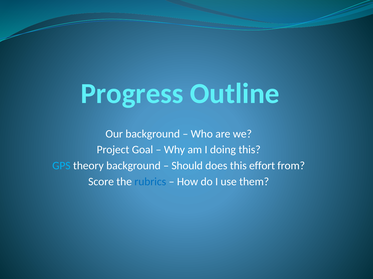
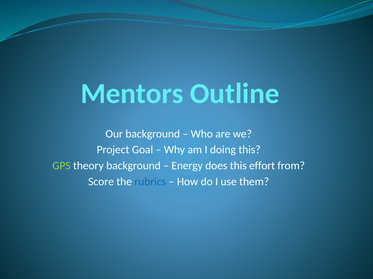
Progress: Progress -> Mentors
GPS colour: light blue -> light green
Should: Should -> Energy
